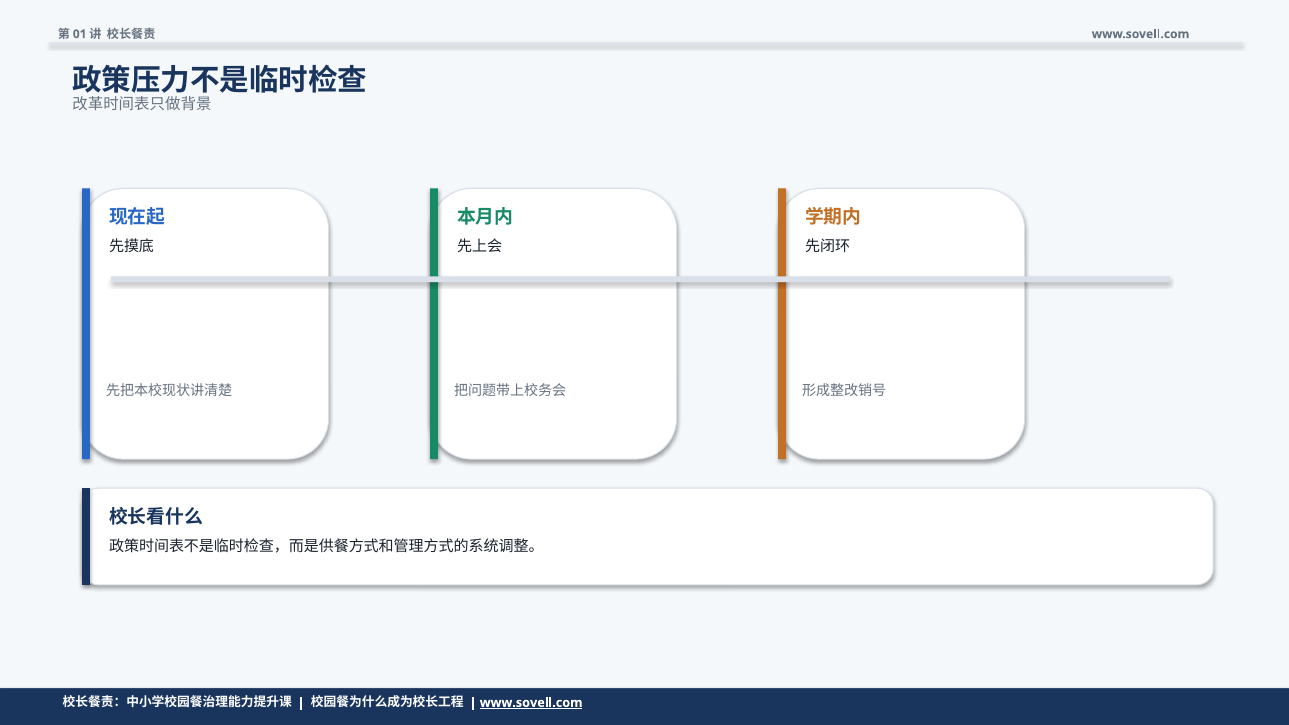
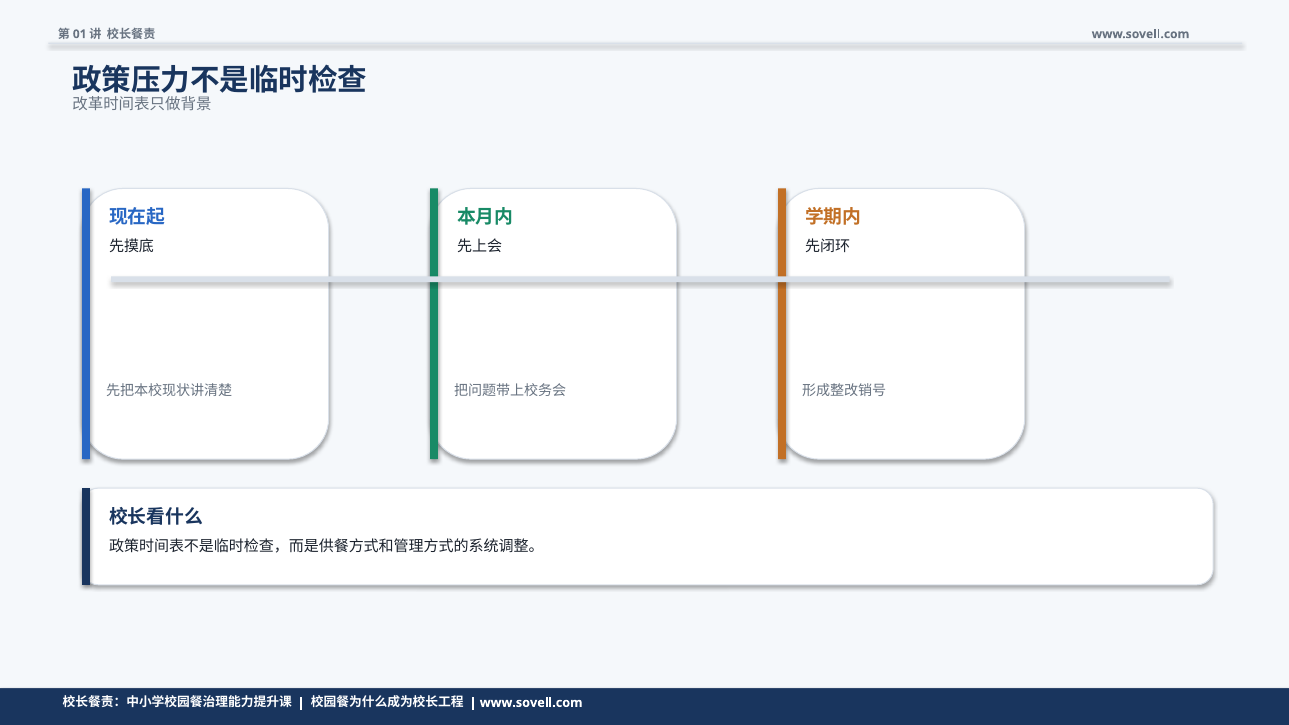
www.sovell.com at (531, 703) underline: present -> none
